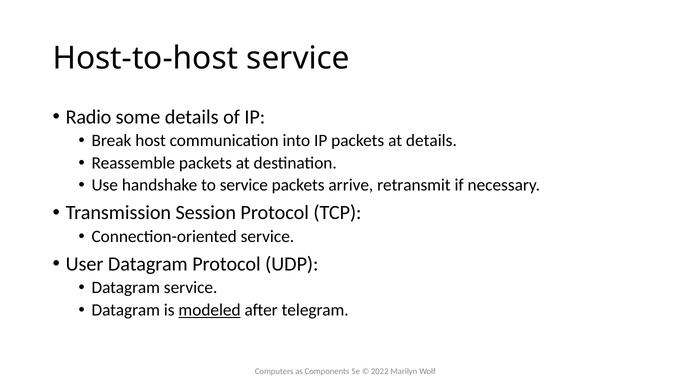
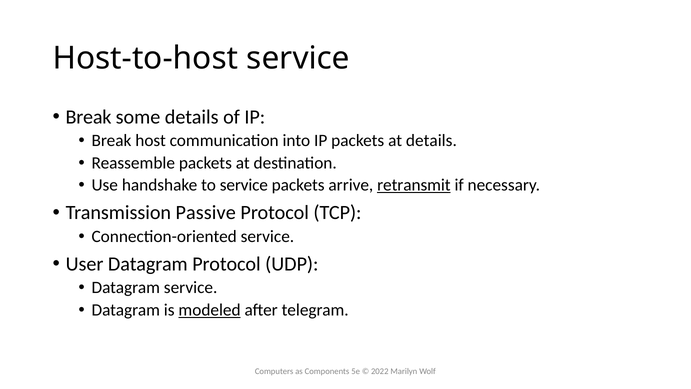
Radio at (88, 117): Radio -> Break
retransmit underline: none -> present
Session: Session -> Passive
